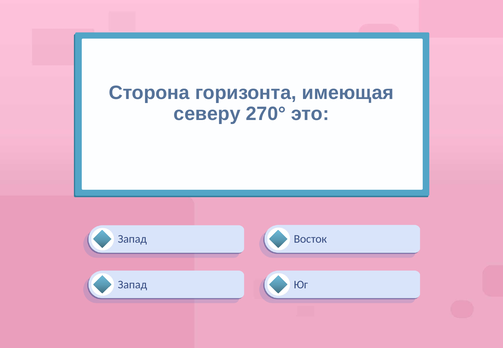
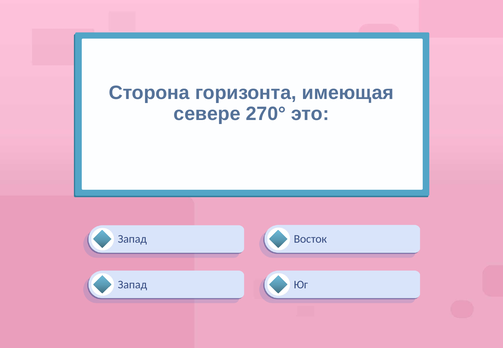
северу: северу -> севере
